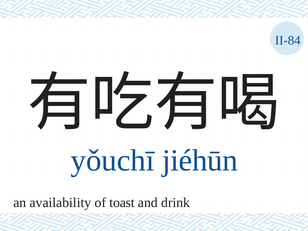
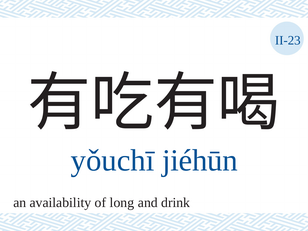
II-84: II-84 -> II-23
toast: toast -> long
